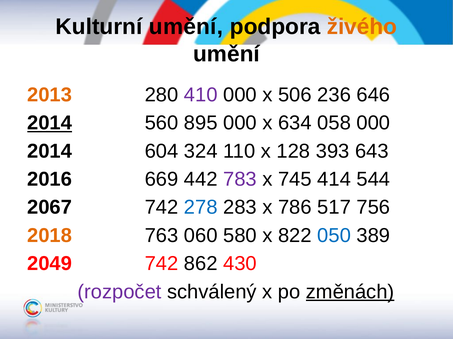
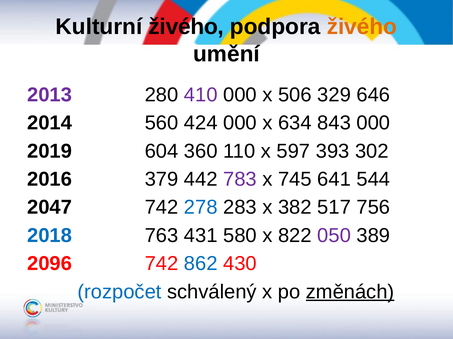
Kulturní umění: umění -> živého
2013 colour: orange -> purple
236: 236 -> 329
2014 at (50, 123) underline: present -> none
895: 895 -> 424
058: 058 -> 843
2014 at (50, 151): 2014 -> 2019
324: 324 -> 360
128: 128 -> 597
643: 643 -> 302
669: 669 -> 379
414: 414 -> 641
2067: 2067 -> 2047
786: 786 -> 382
2018 colour: orange -> blue
060: 060 -> 431
050 colour: blue -> purple
2049: 2049 -> 2096
862 colour: black -> blue
rozpočet colour: purple -> blue
